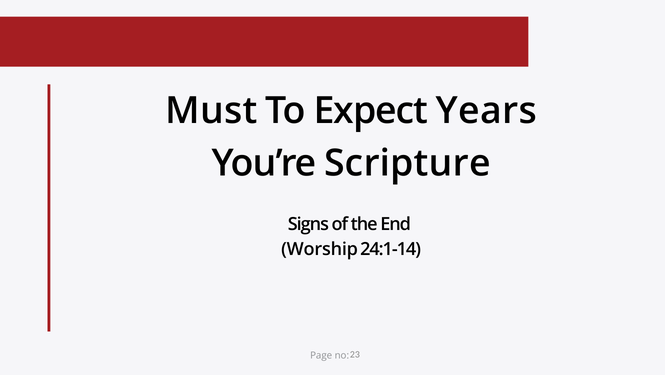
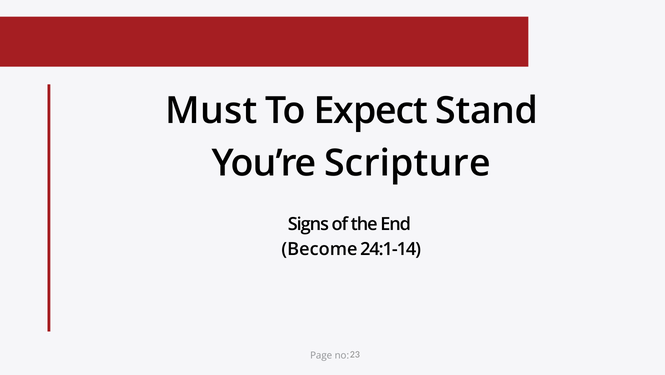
Years: Years -> Stand
Worship: Worship -> Become
